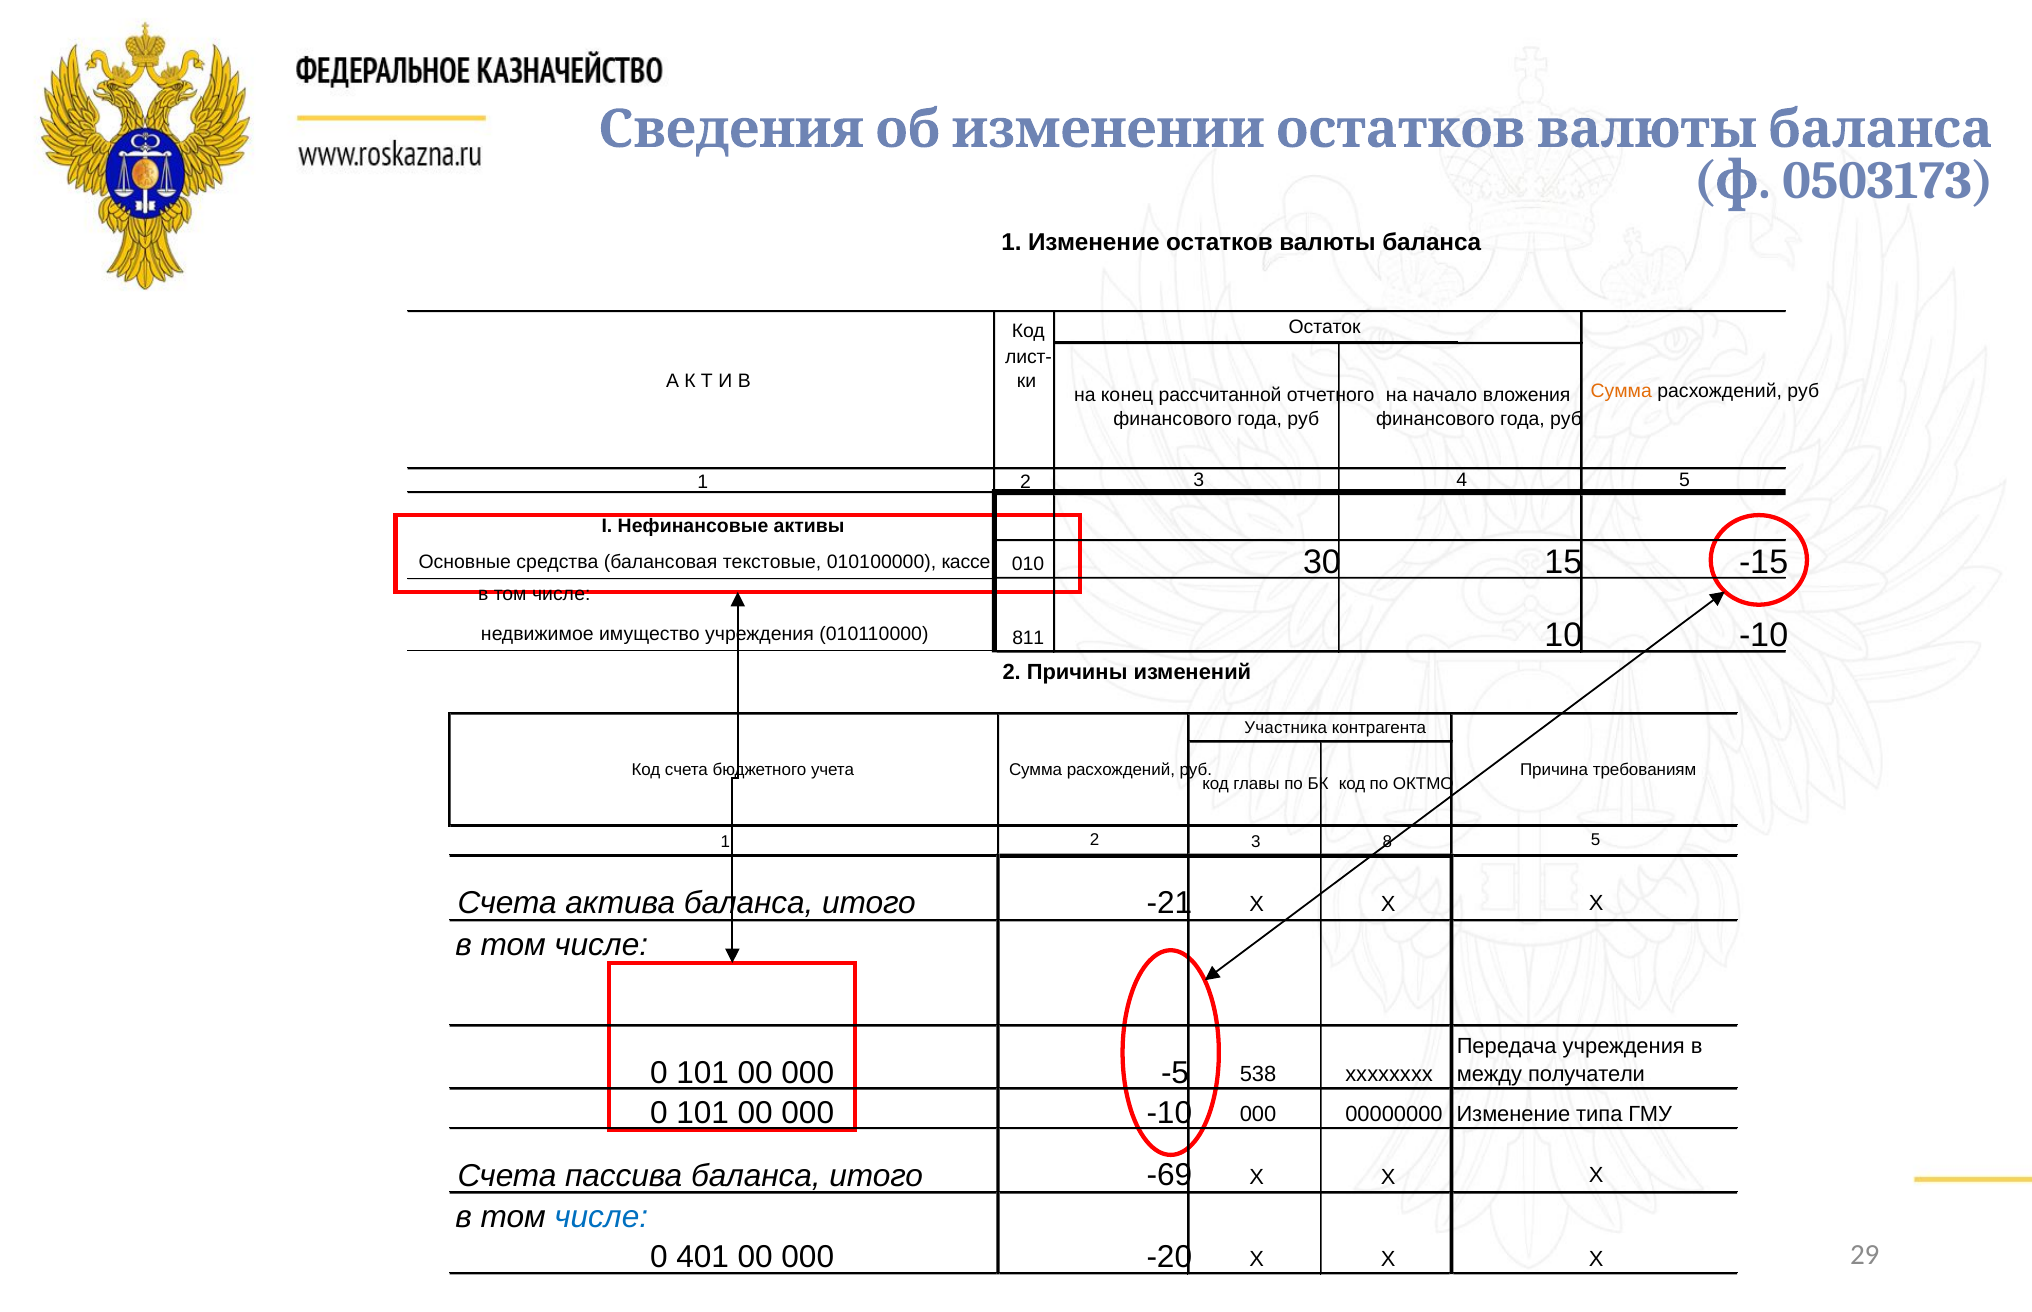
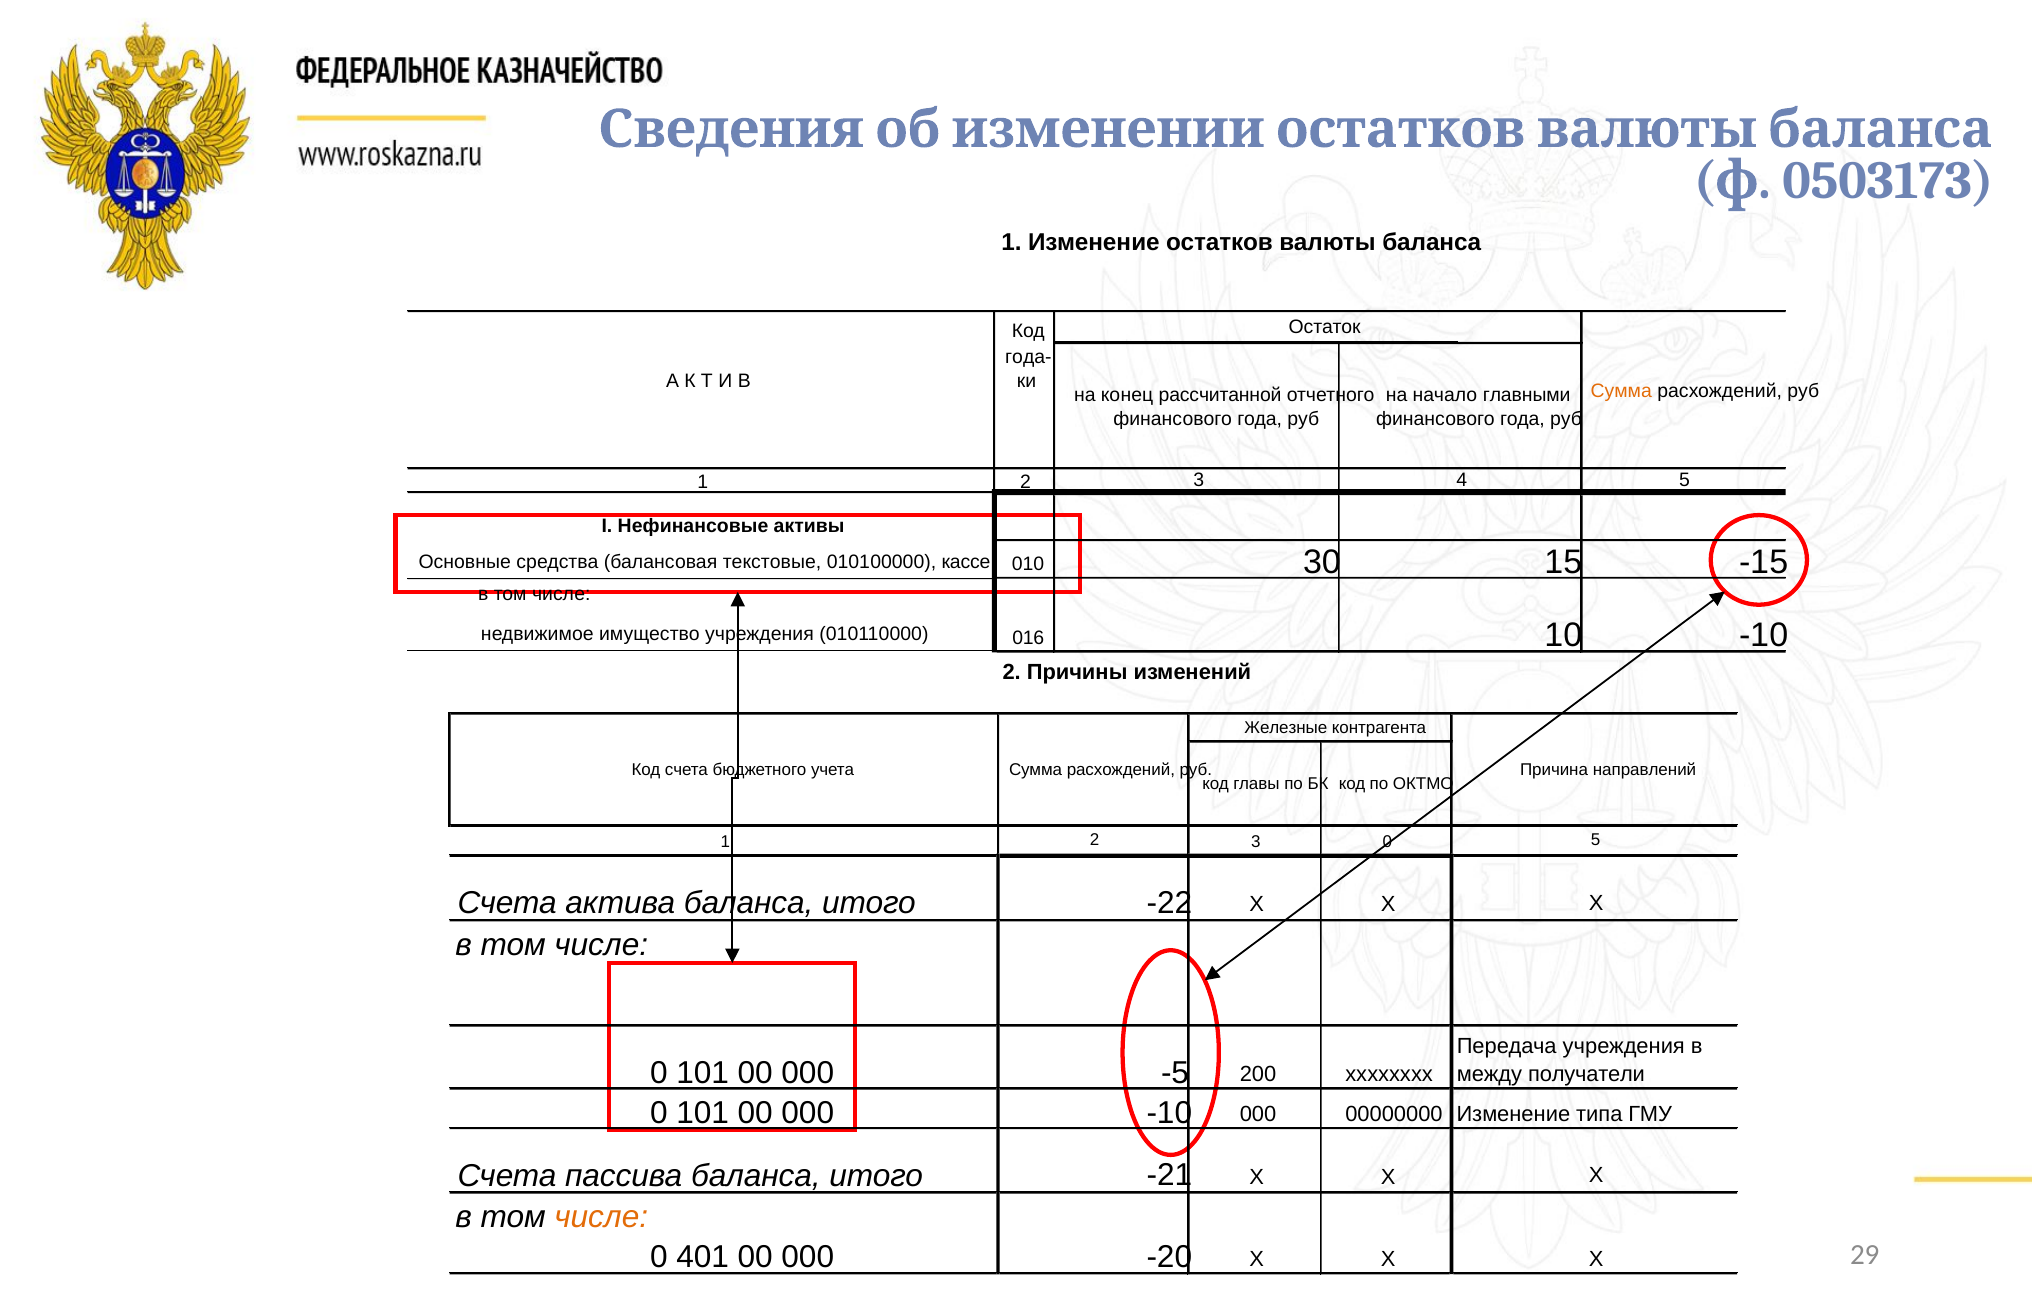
лист-: лист- -> года-
вложения: вложения -> главными
811: 811 -> 016
Участника: Участника -> Железные
требованиям: требованиям -> направлений
3 8: 8 -> 0
-21: -21 -> -22
538: 538 -> 200
-69: -69 -> -21
числе at (601, 1217) colour: blue -> orange
